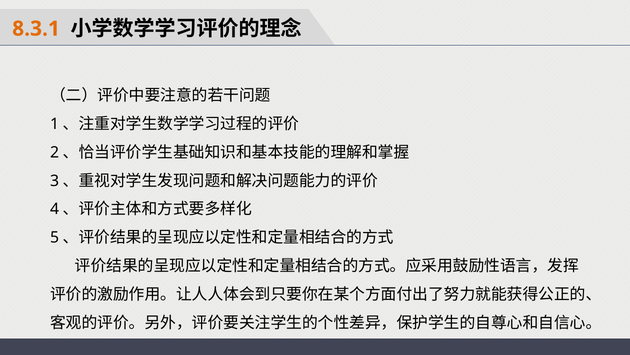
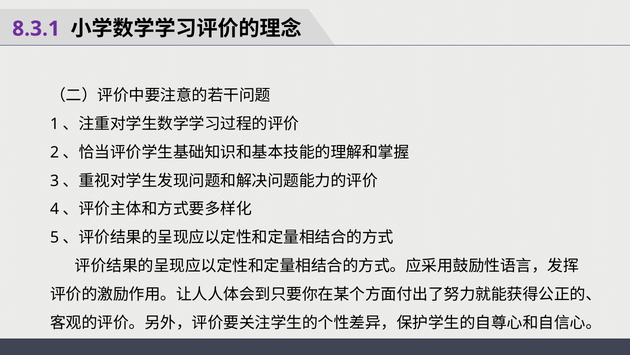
8.3.1 colour: orange -> purple
